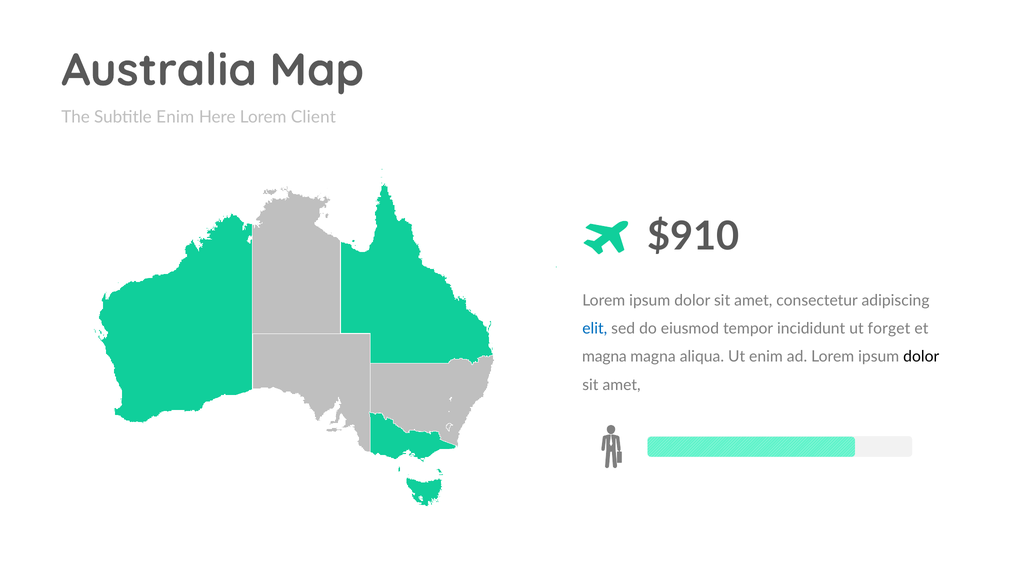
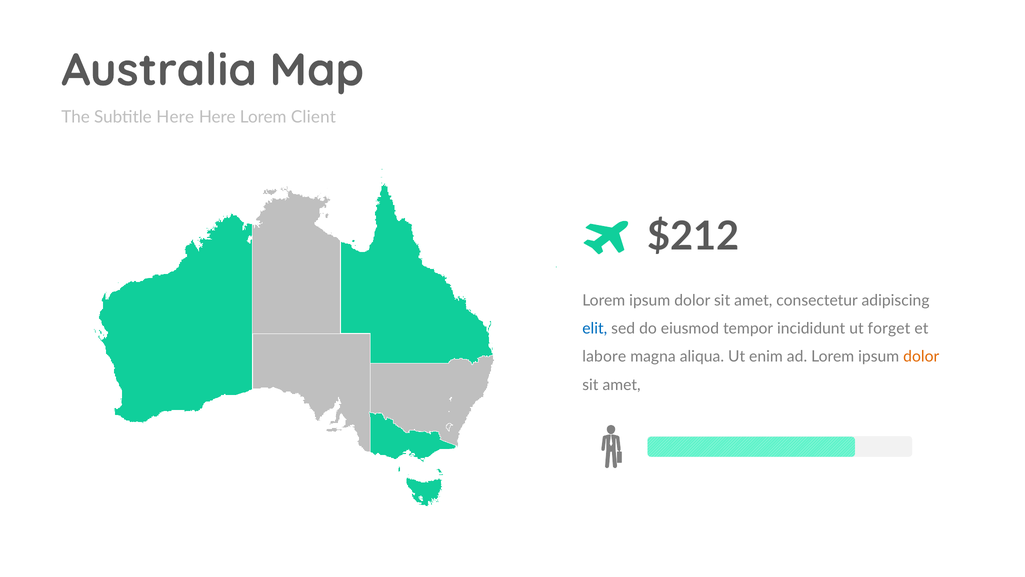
Subtitle Enim: Enim -> Here
$910: $910 -> $212
magna at (604, 357): magna -> labore
dolor at (921, 357) colour: black -> orange
